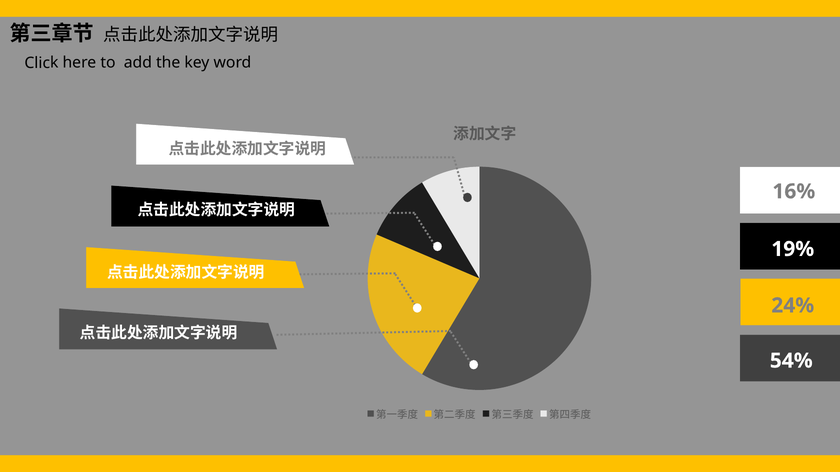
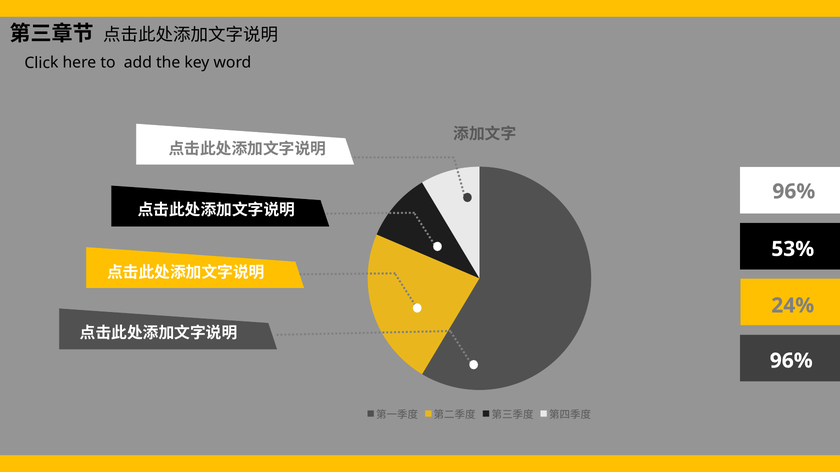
16% at (794, 192): 16% -> 96%
19%: 19% -> 53%
54% at (791, 361): 54% -> 96%
